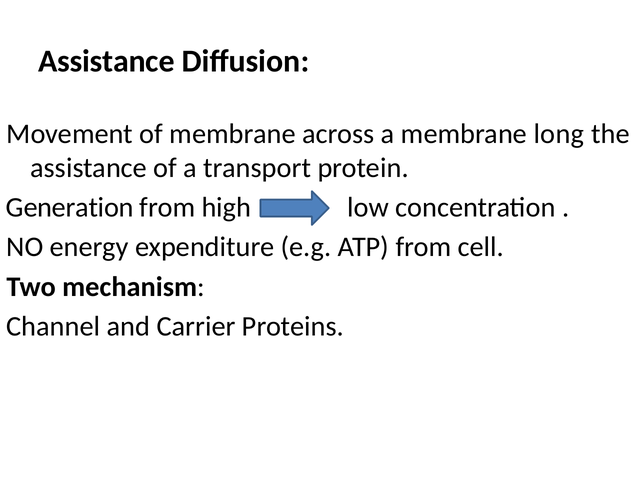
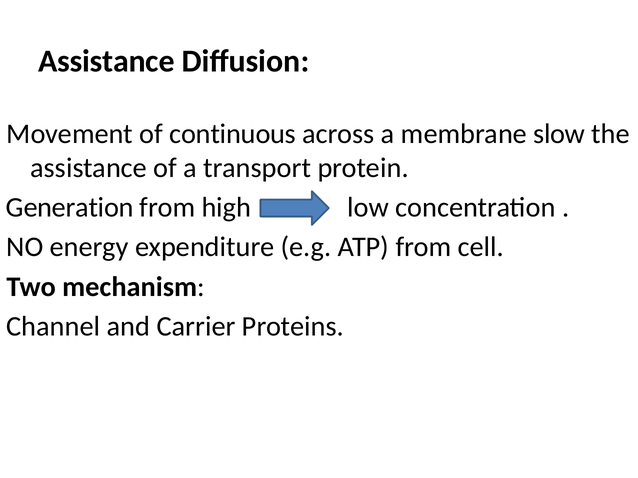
of membrane: membrane -> continuous
long: long -> slow
